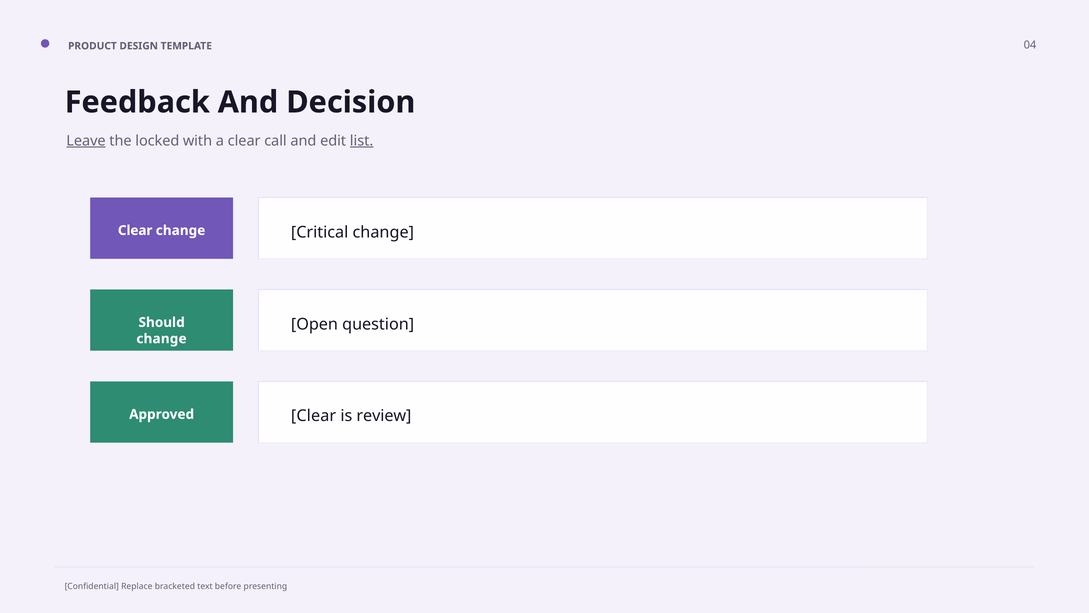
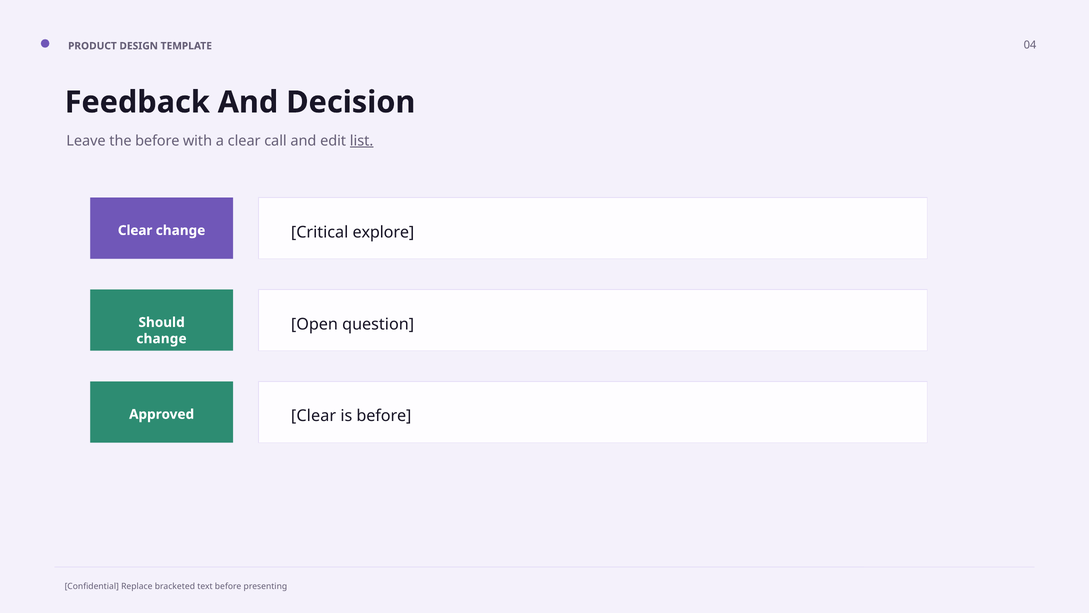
Leave underline: present -> none
the locked: locked -> before
Critical change: change -> explore
is review: review -> before
